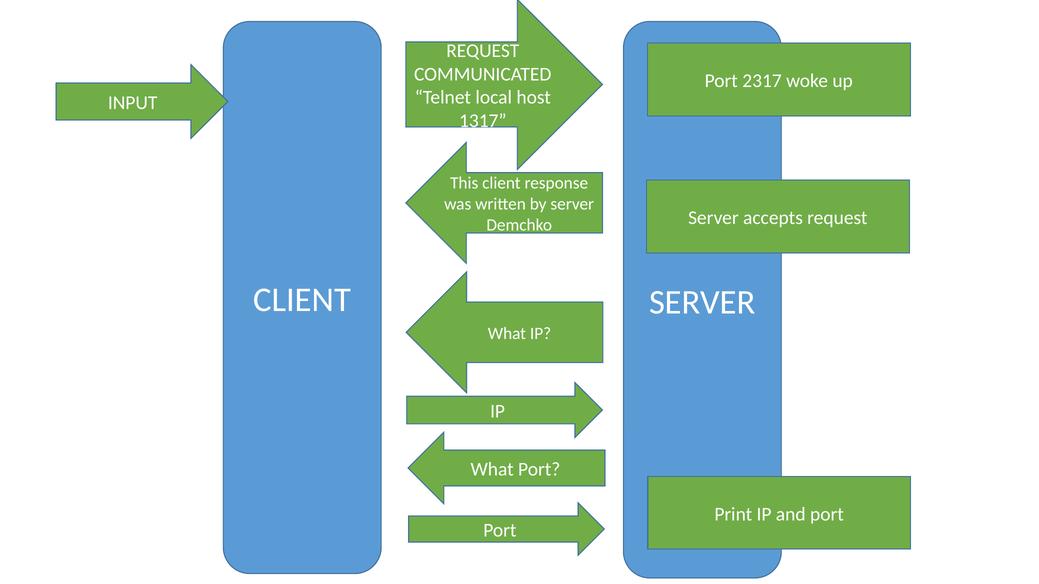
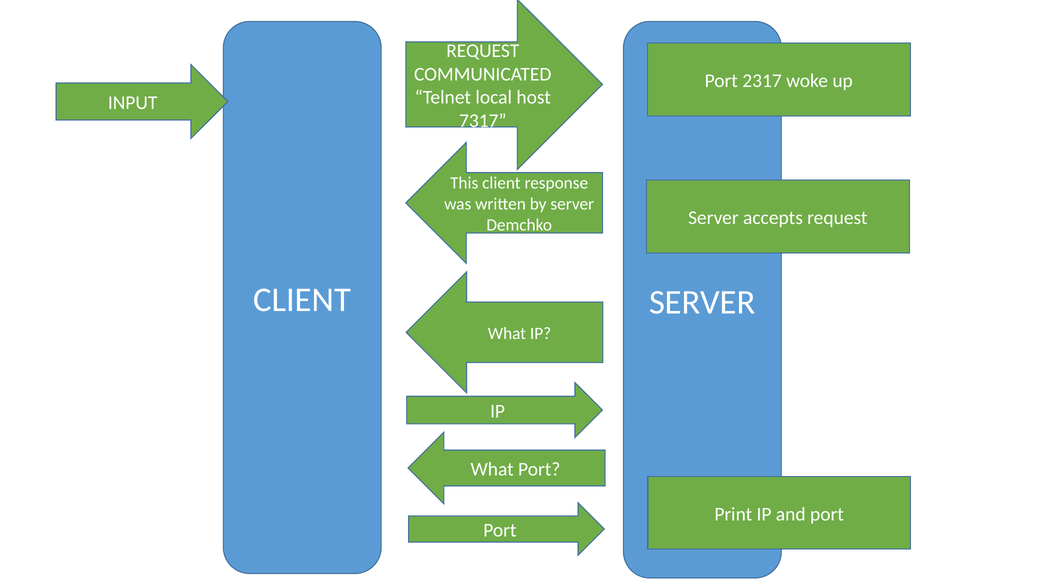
1317: 1317 -> 7317
